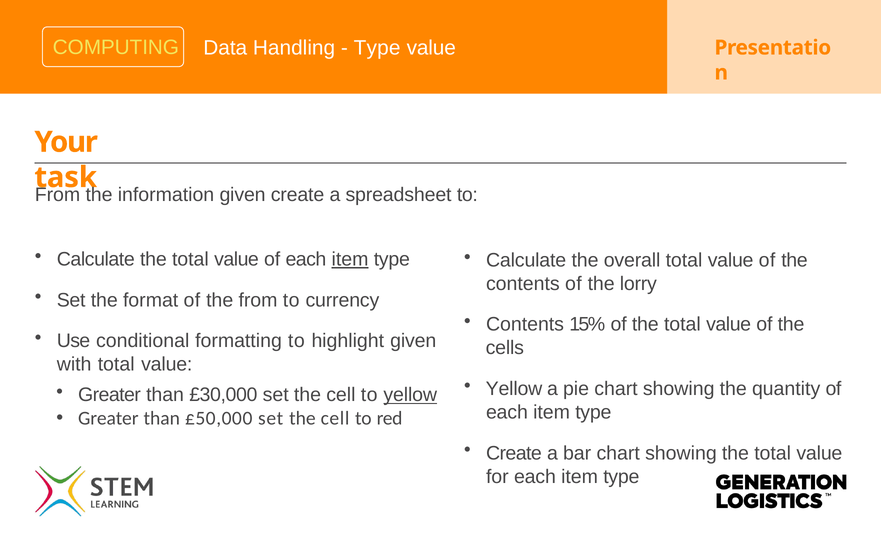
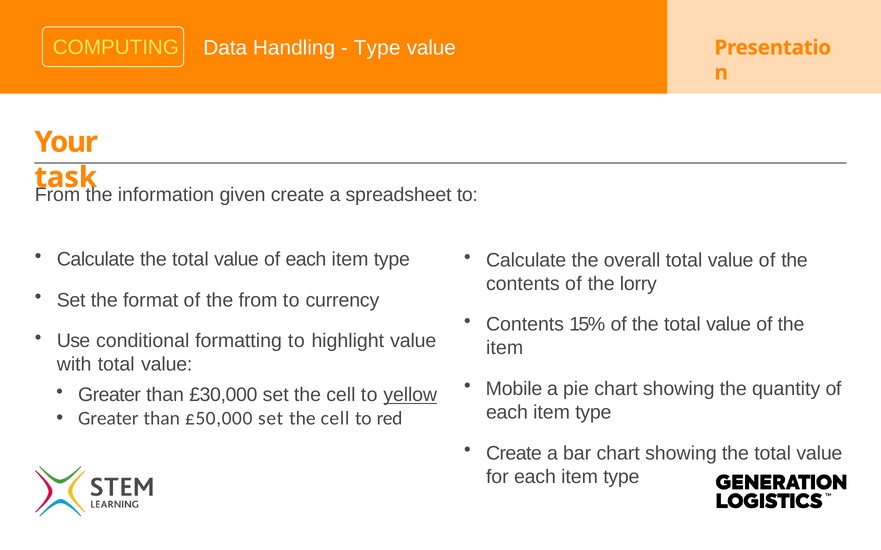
item at (350, 259) underline: present -> none
highlight given: given -> value
cells at (505, 348): cells -> item
Yellow at (514, 389): Yellow -> Mobile
